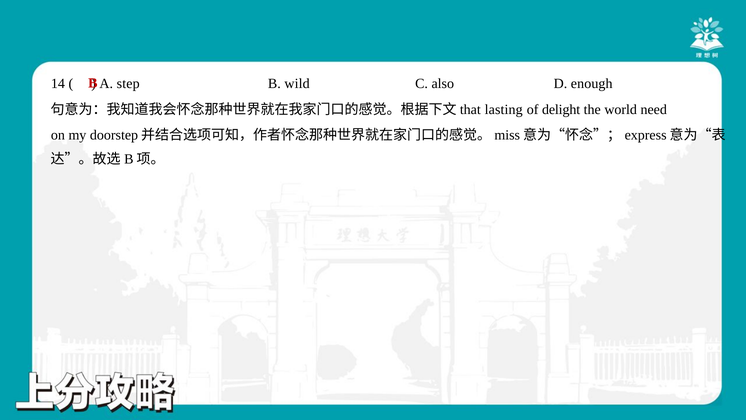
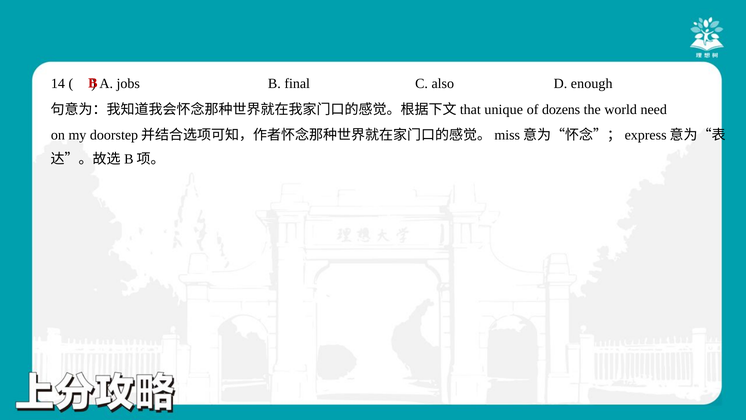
step: step -> jobs
wild: wild -> final
lasting: lasting -> unique
delight: delight -> dozens
